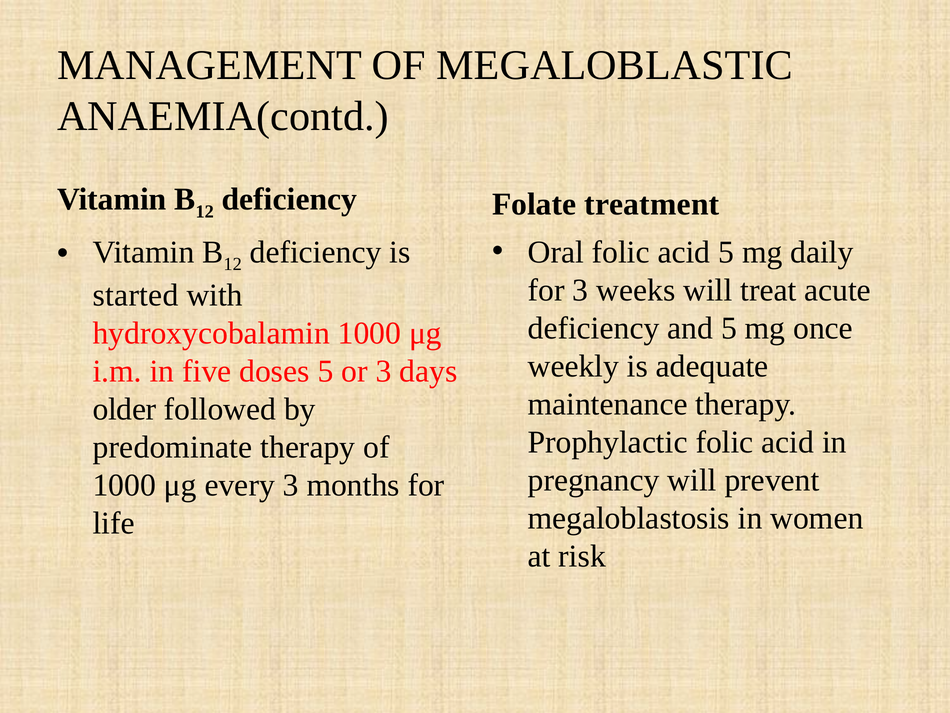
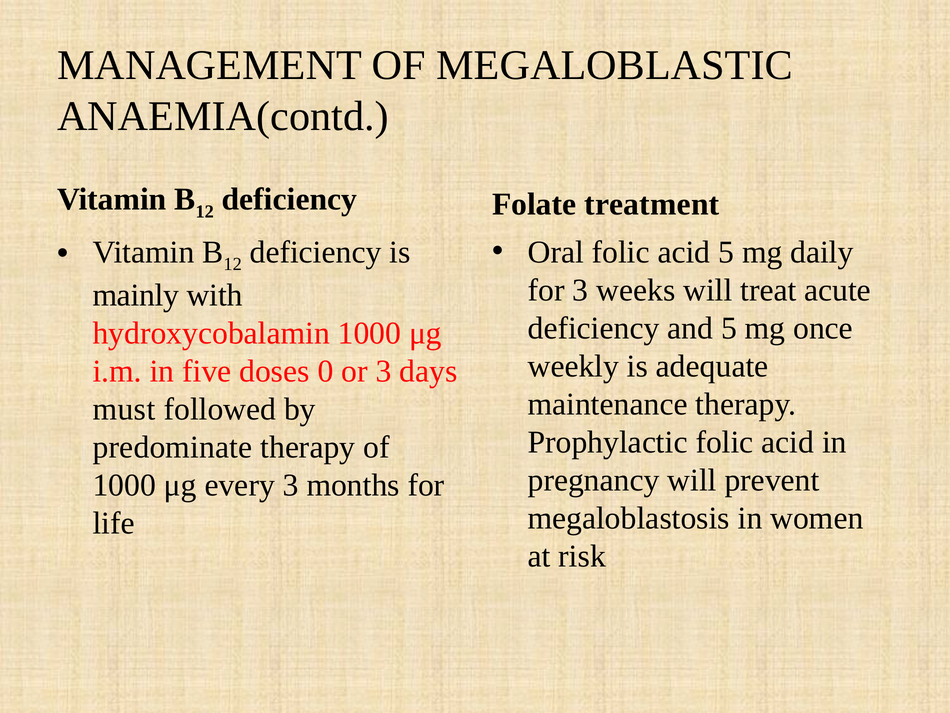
started: started -> mainly
doses 5: 5 -> 0
older: older -> must
